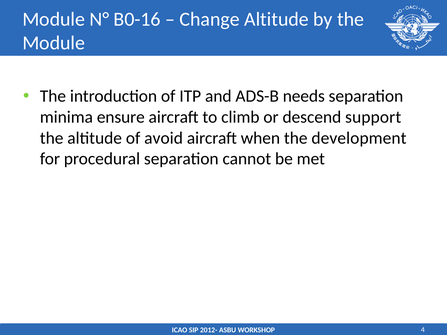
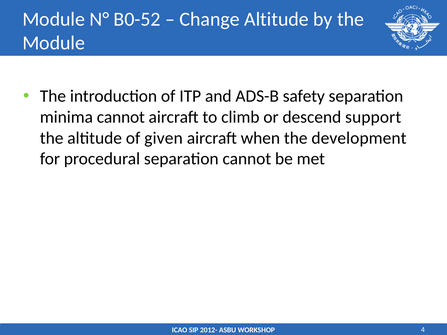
B0-16: B0-16 -> B0-52
needs: needs -> safety
minima ensure: ensure -> cannot
avoid: avoid -> given
